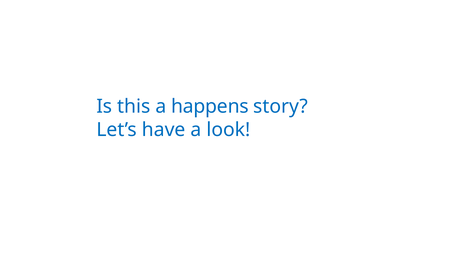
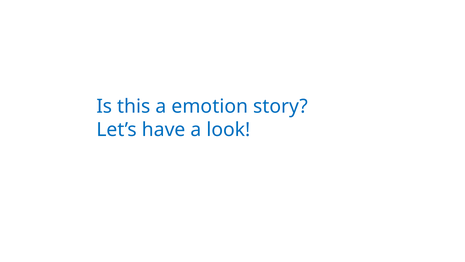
happens: happens -> emotion
